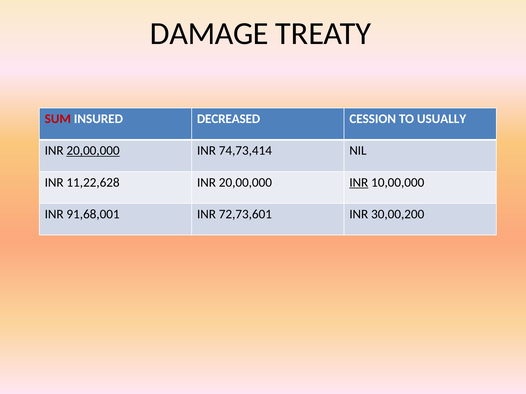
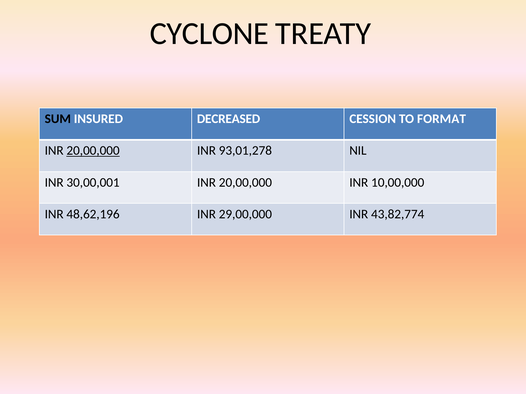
DAMAGE: DAMAGE -> CYCLONE
SUM colour: red -> black
USUALLY: USUALLY -> FORMAT
74,73,414: 74,73,414 -> 93,01,278
11,22,628: 11,22,628 -> 30,00,001
INR at (359, 183) underline: present -> none
91,68,001: 91,68,001 -> 48,62,196
72,73,601: 72,73,601 -> 29,00,000
30,00,200: 30,00,200 -> 43,82,774
